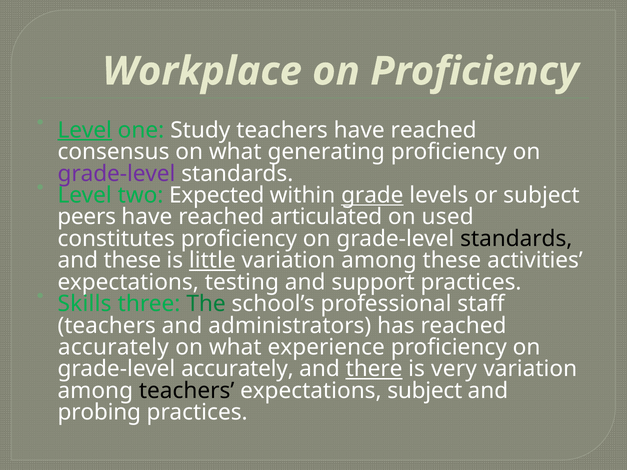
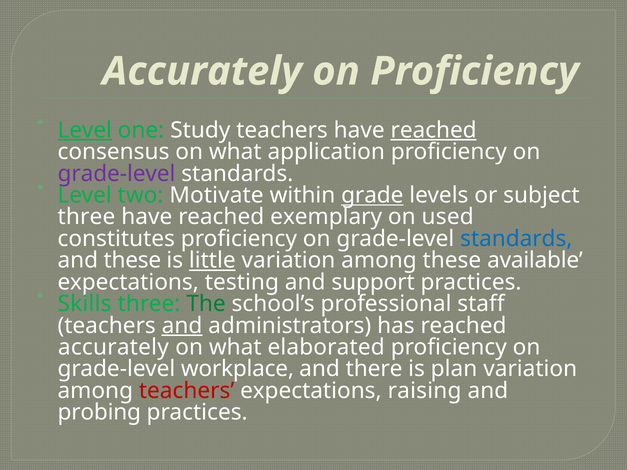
Workplace at (202, 71): Workplace -> Accurately
reached at (434, 130) underline: none -> present
generating: generating -> application
Expected: Expected -> Motivate
peers at (87, 217): peers -> three
articulated: articulated -> exemplary
standards at (516, 239) colour: black -> blue
activities: activities -> available
and at (182, 326) underline: none -> present
experience: experience -> elaborated
grade-level accurately: accurately -> workplace
there underline: present -> none
very: very -> plan
teachers at (187, 391) colour: black -> red
expectations subject: subject -> raising
